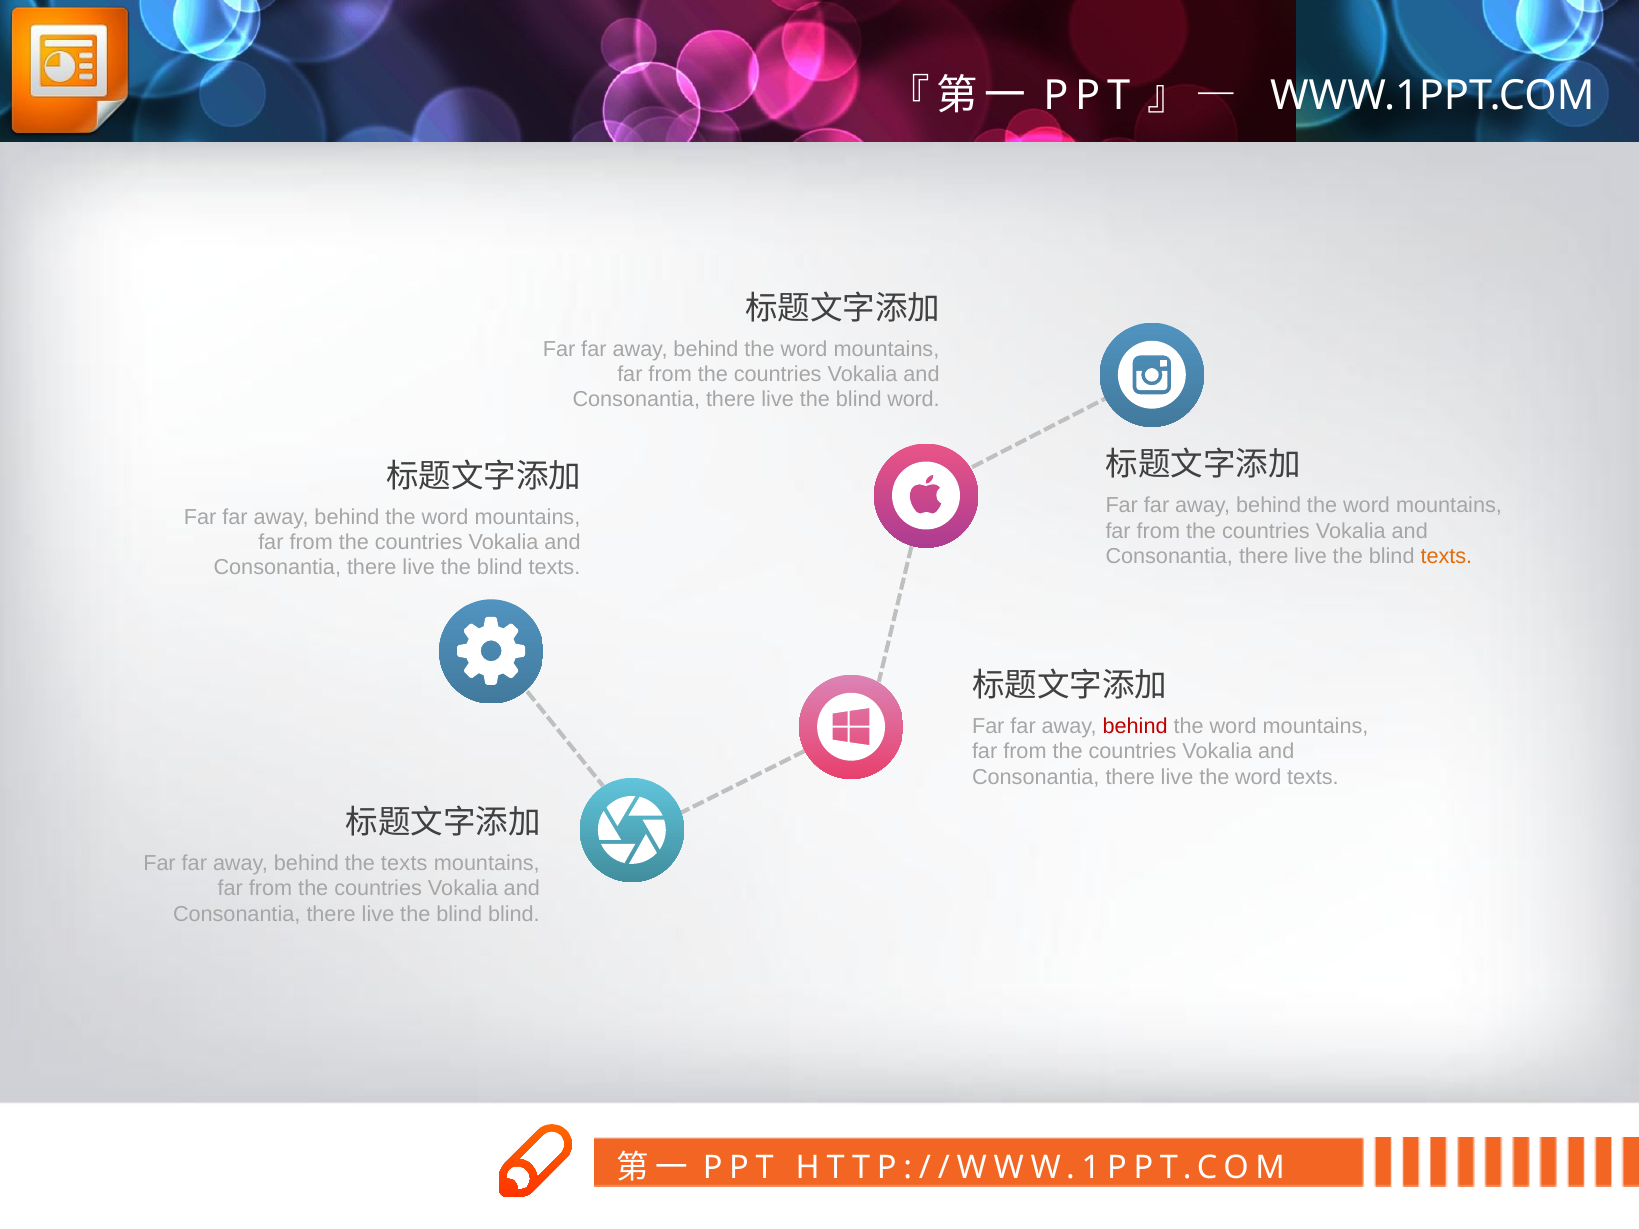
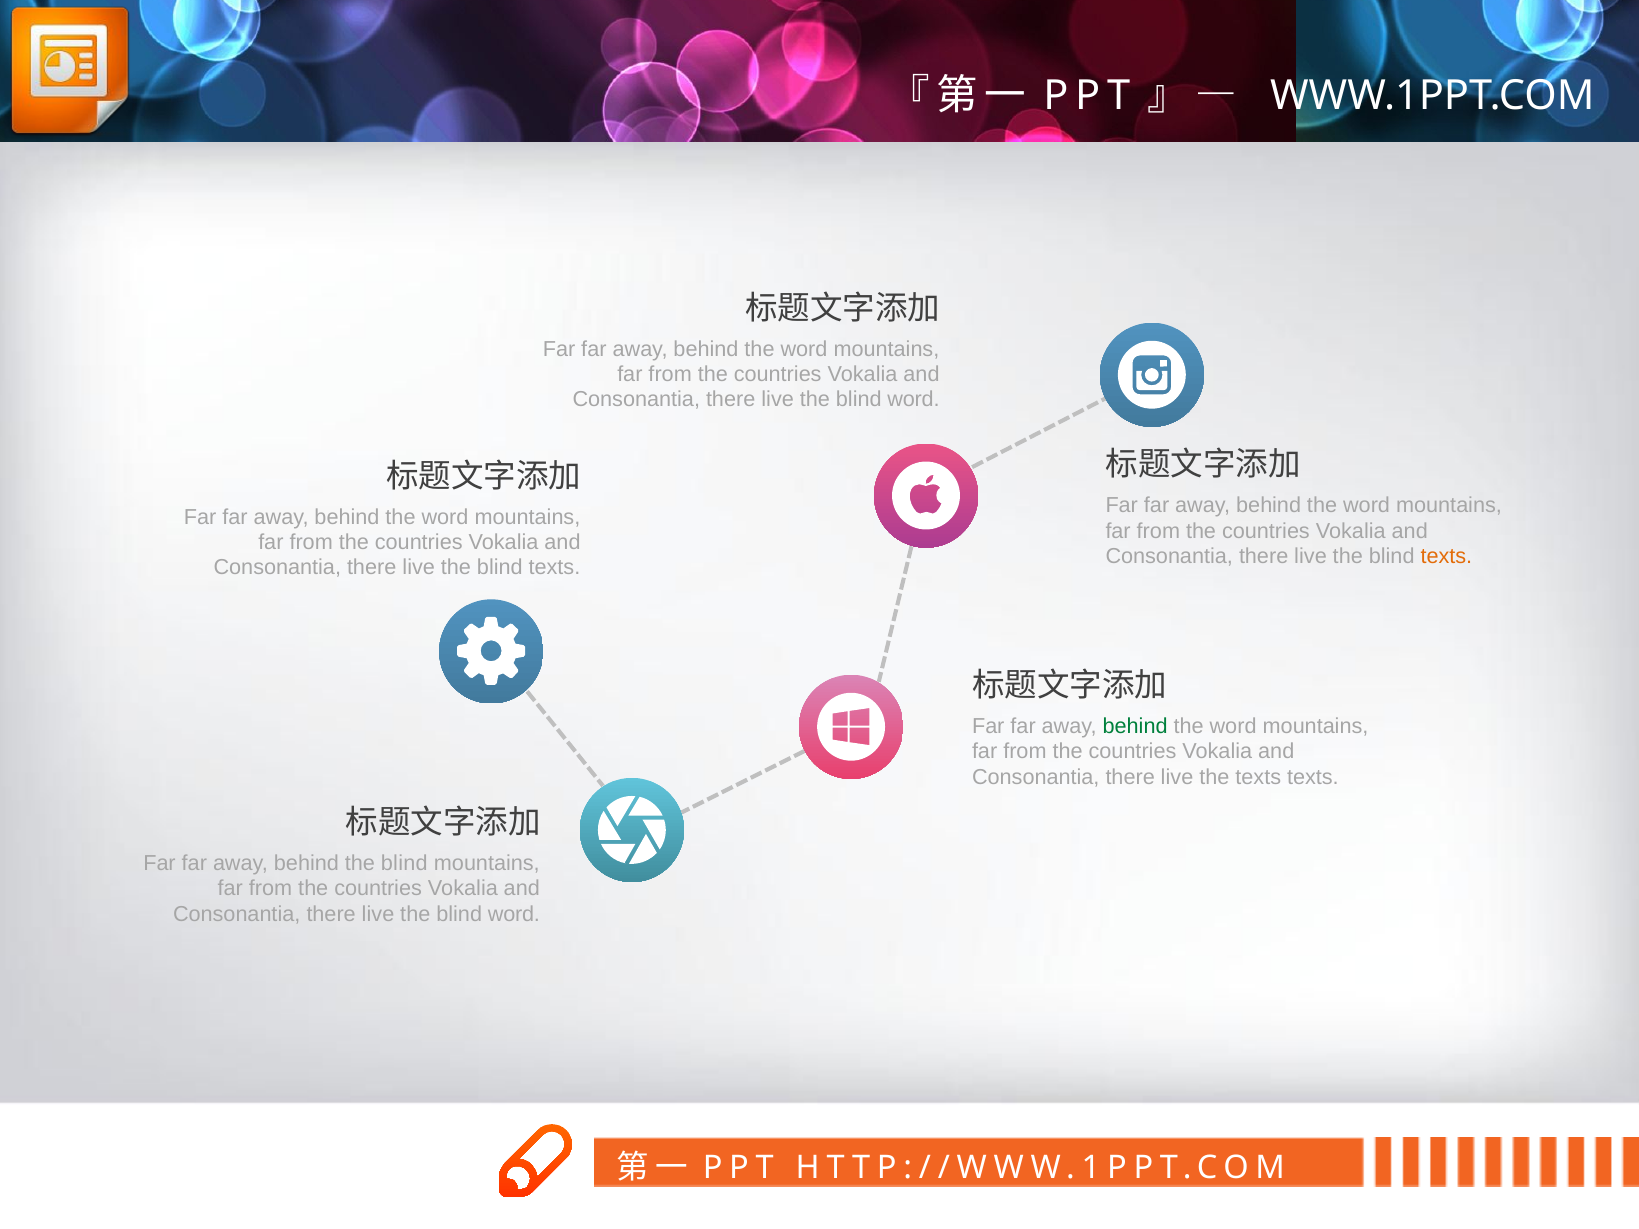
behind at (1135, 726) colour: red -> green
live the word: word -> texts
behind the texts: texts -> blind
blind at (514, 914): blind -> word
